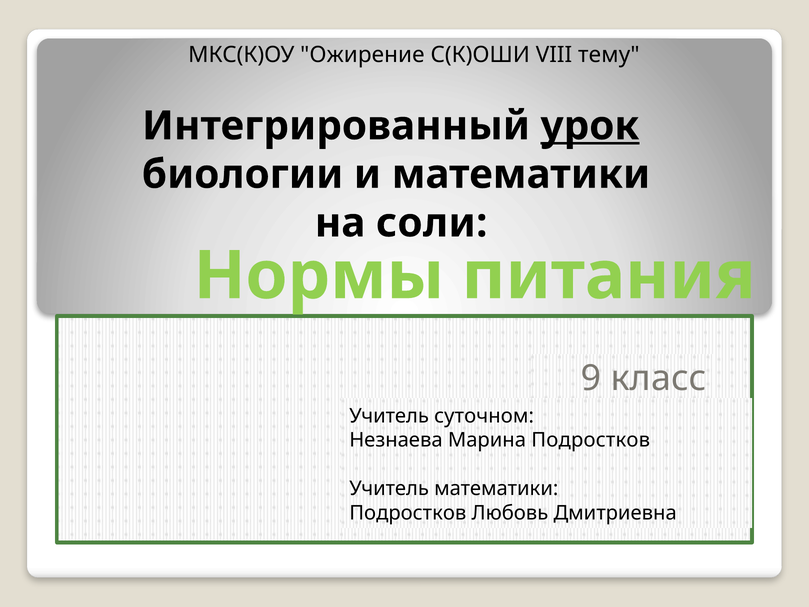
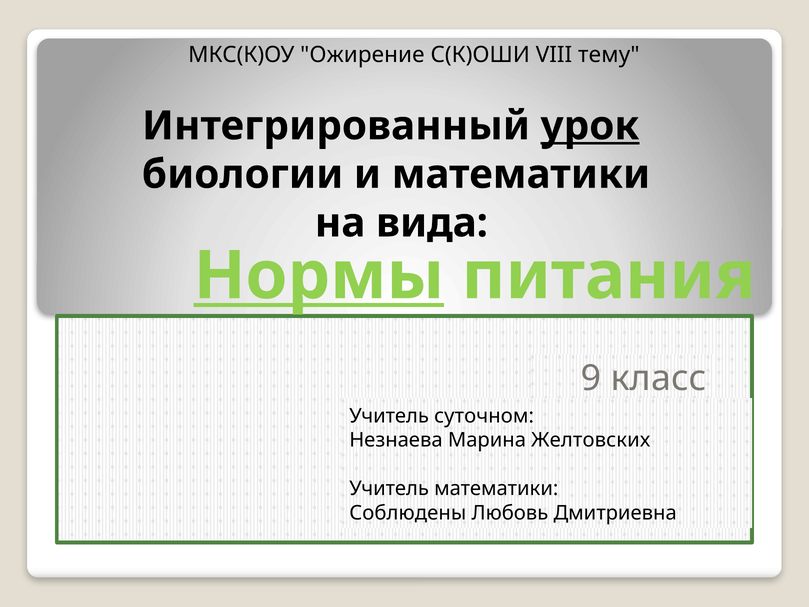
соли: соли -> вида
Нормы underline: none -> present
Марина Подростков: Подростков -> Желтовских
Подростков at (408, 513): Подростков -> Соблюдены
